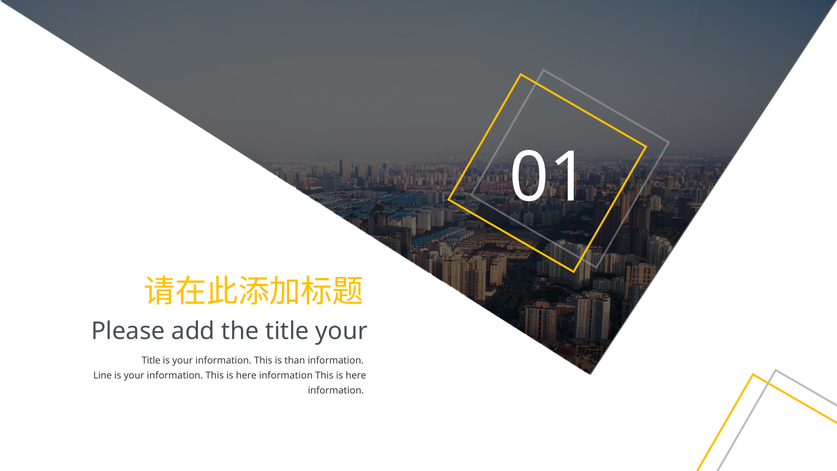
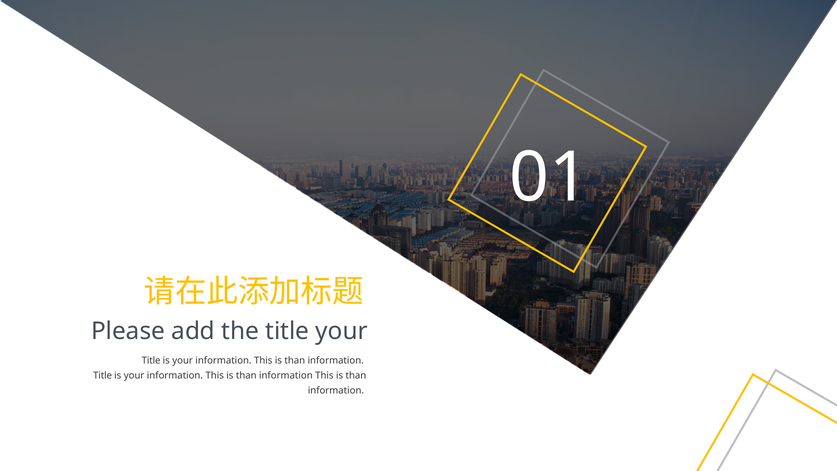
Line at (103, 376): Line -> Title
here at (246, 376): here -> than
here at (356, 376): here -> than
